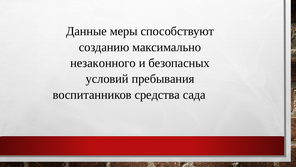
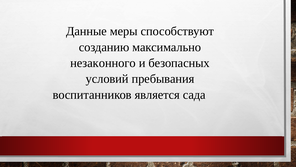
средства: средства -> является
